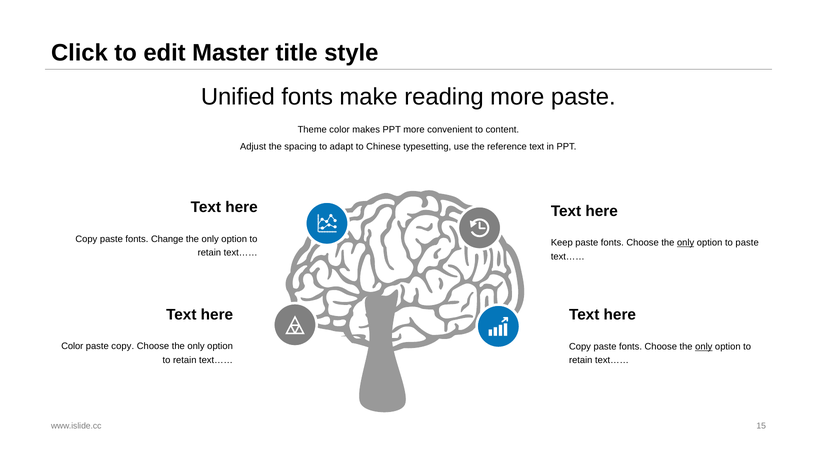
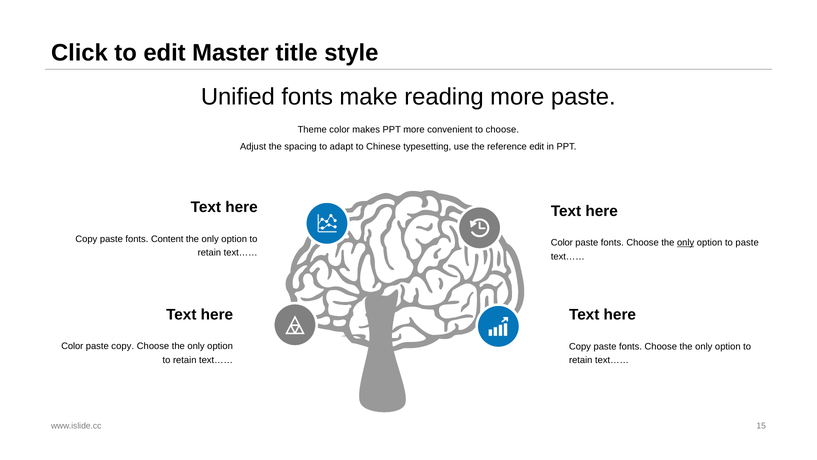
to content: content -> choose
reference text: text -> edit
Change: Change -> Content
Keep at (562, 243): Keep -> Color
only at (704, 346) underline: present -> none
